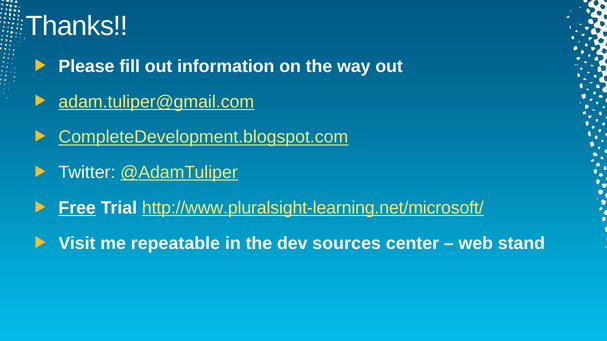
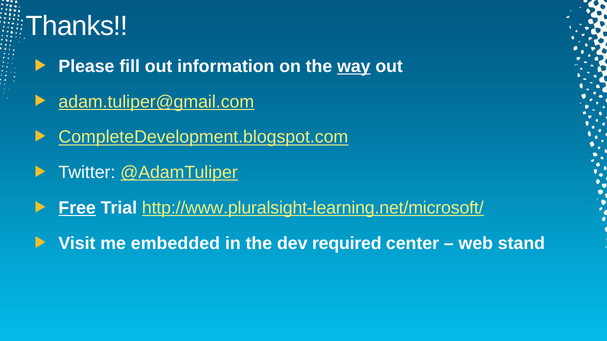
way underline: none -> present
repeatable: repeatable -> embedded
sources: sources -> required
